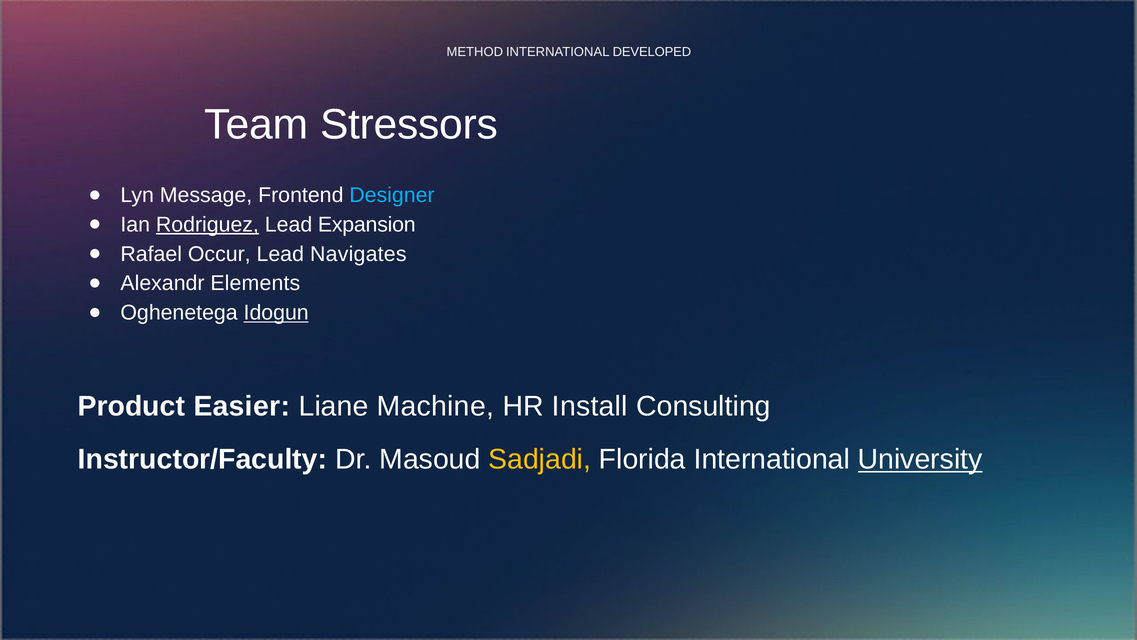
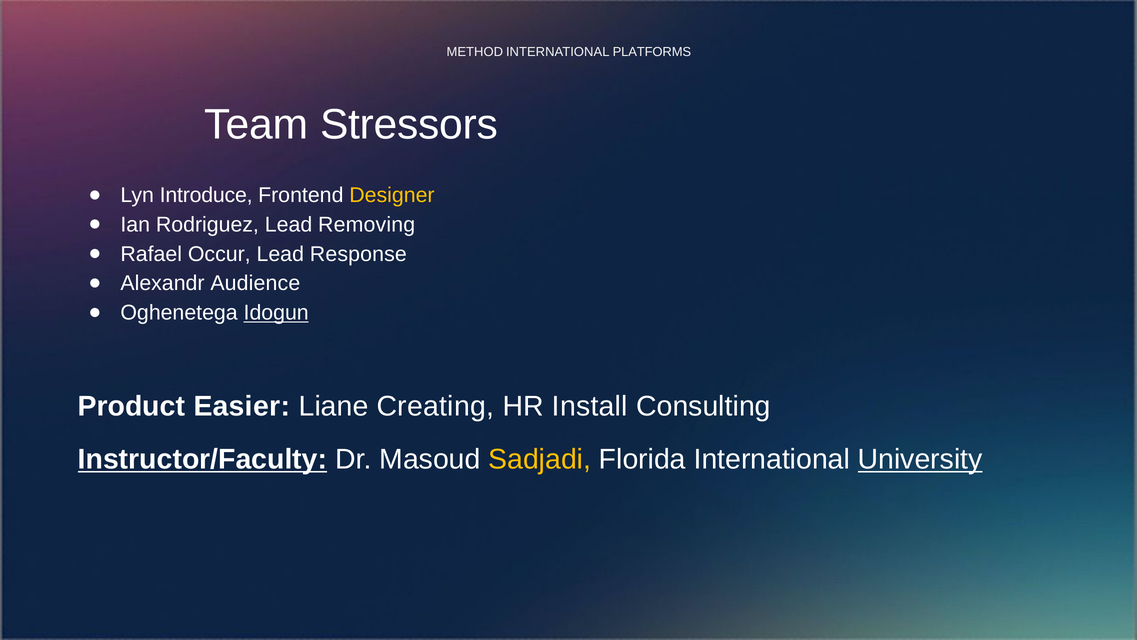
DEVELOPED: DEVELOPED -> PLATFORMS
Message: Message -> Introduce
Designer colour: light blue -> yellow
Rodriguez underline: present -> none
Expansion: Expansion -> Removing
Navigates: Navigates -> Response
Elements: Elements -> Audience
Machine: Machine -> Creating
Instructor/Faculty underline: none -> present
